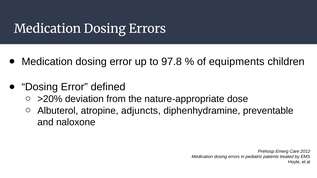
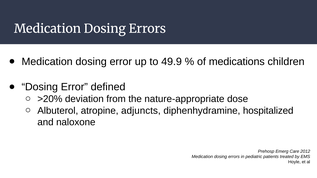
97.8: 97.8 -> 49.9
equipments: equipments -> medications
preventable: preventable -> hospitalized
